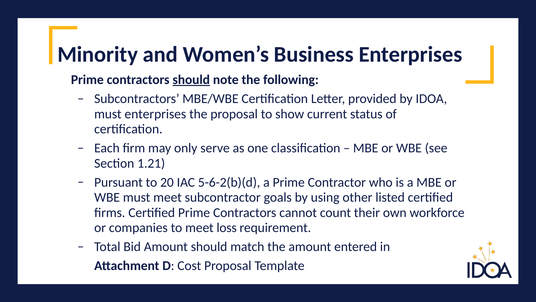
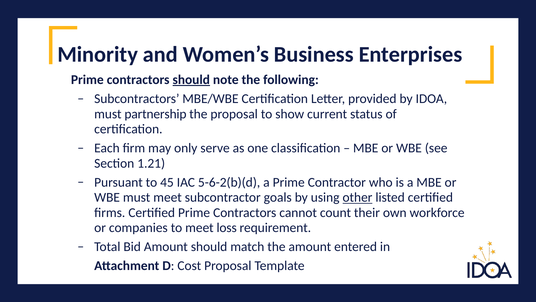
must enterprises: enterprises -> partnership
20: 20 -> 45
other underline: none -> present
